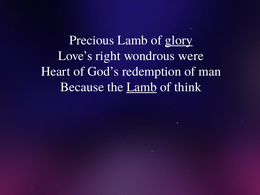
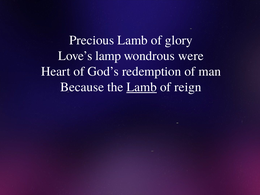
glory underline: present -> none
right: right -> lamp
think: think -> reign
